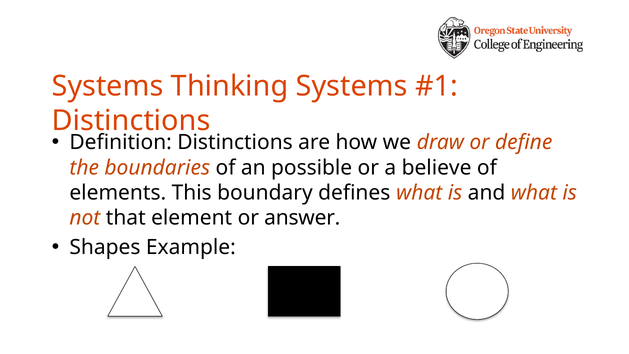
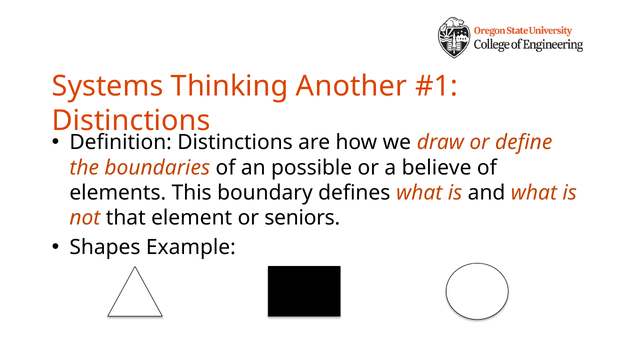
Thinking Systems: Systems -> Another
answer: answer -> seniors
